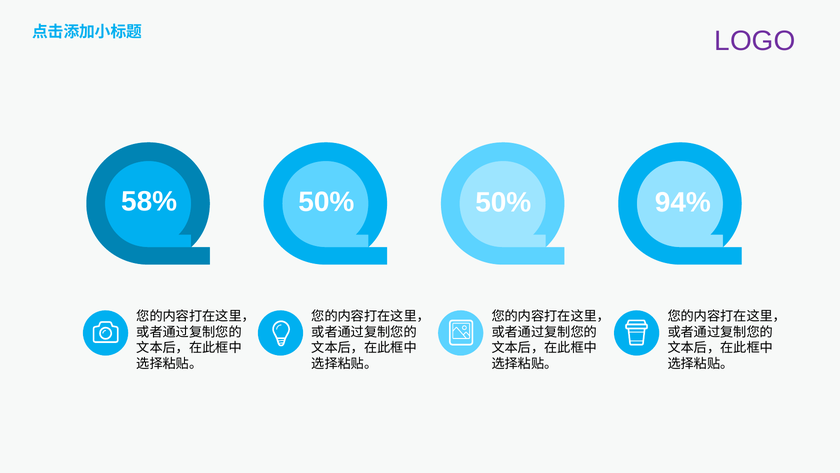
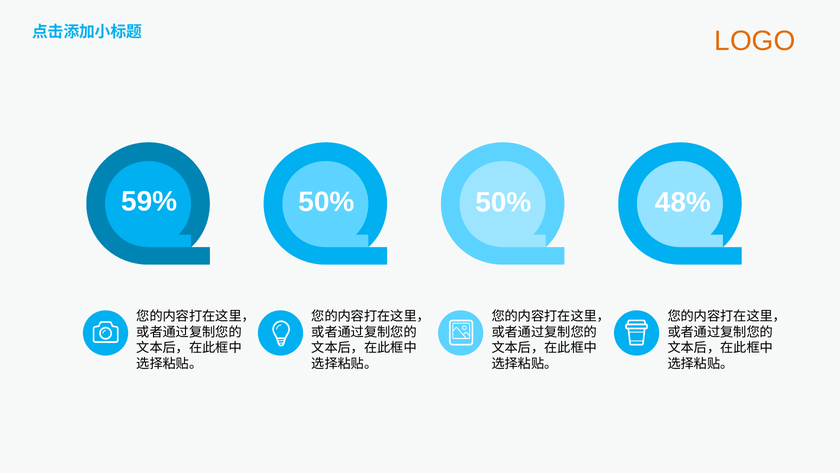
LOGO colour: purple -> orange
58%: 58% -> 59%
94%: 94% -> 48%
